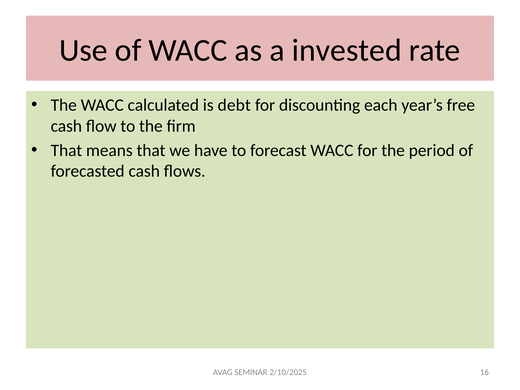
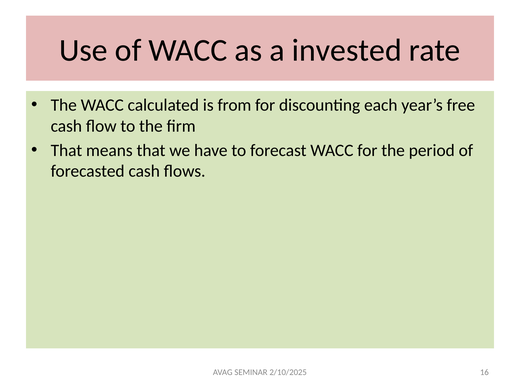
debt: debt -> from
